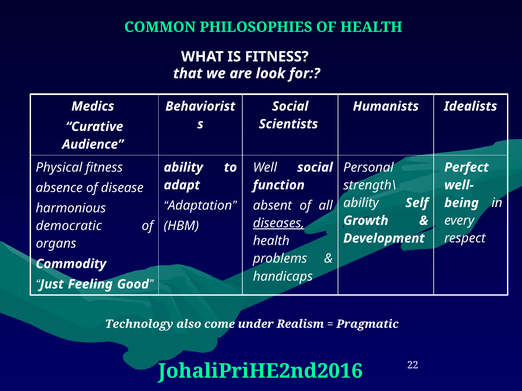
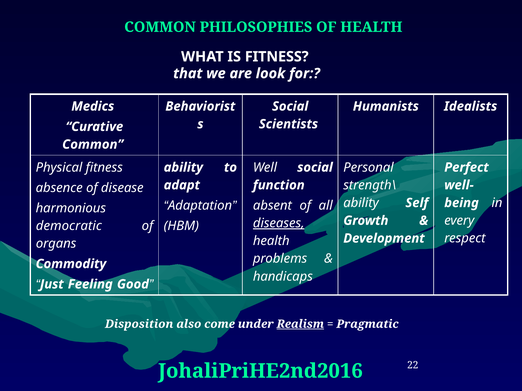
Audience at (93, 145): Audience -> Common
Technology: Technology -> Disposition
Realism underline: none -> present
